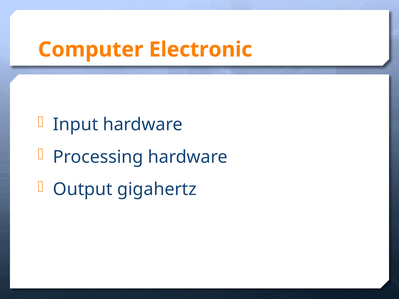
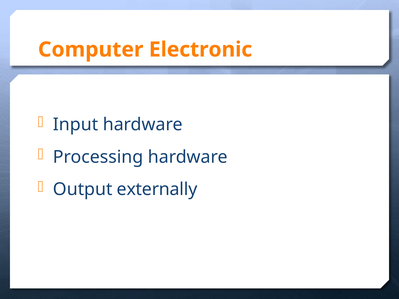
gigahertz: gigahertz -> externally
